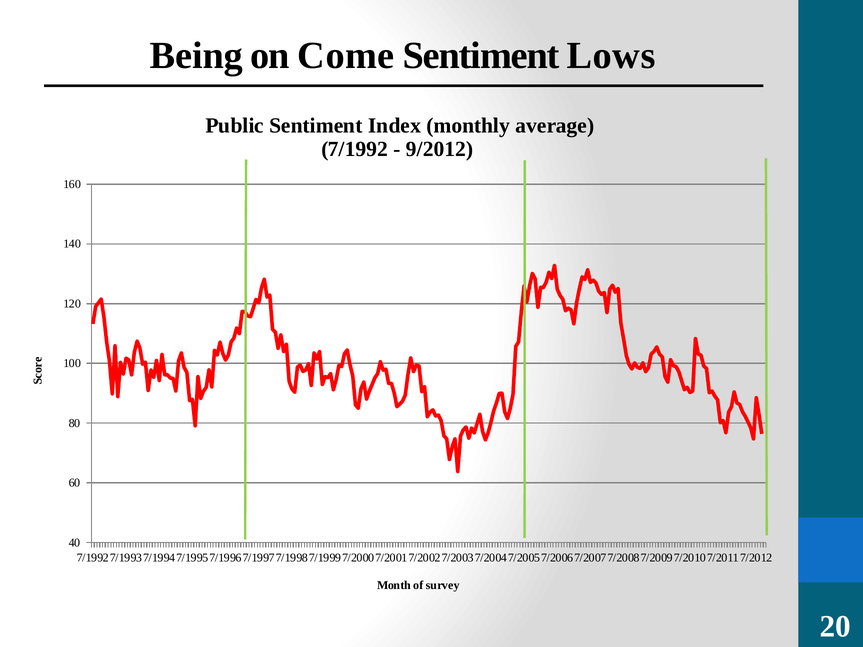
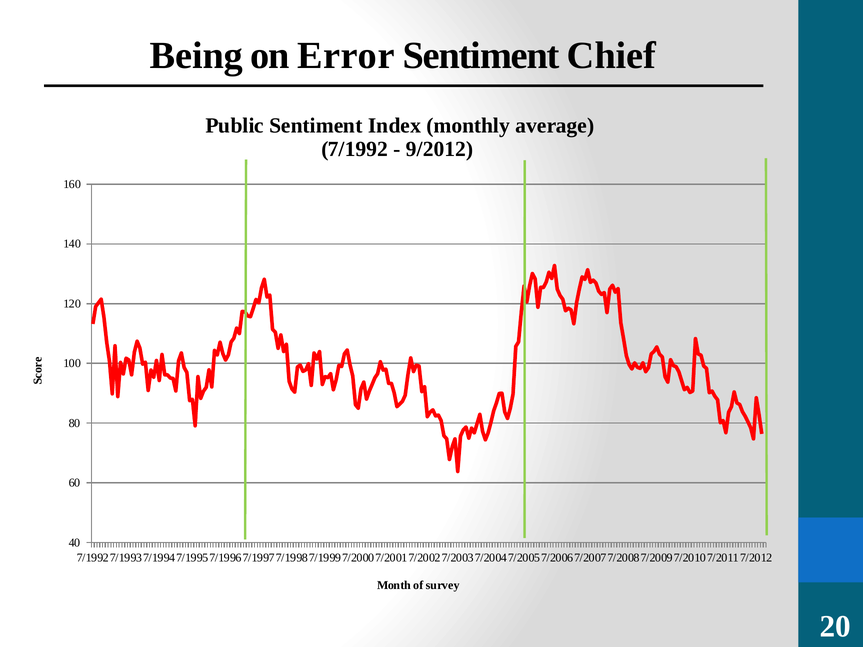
Come: Come -> Error
Lows: Lows -> Chief
